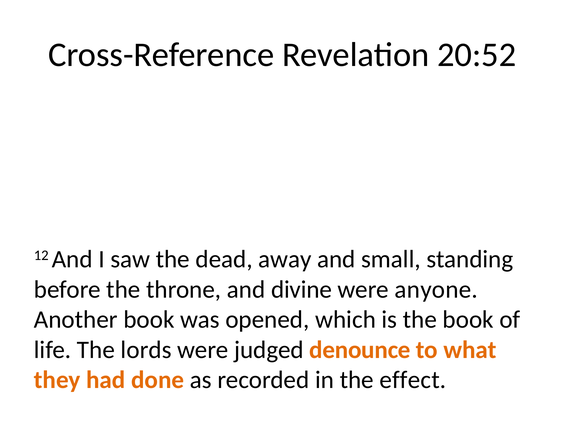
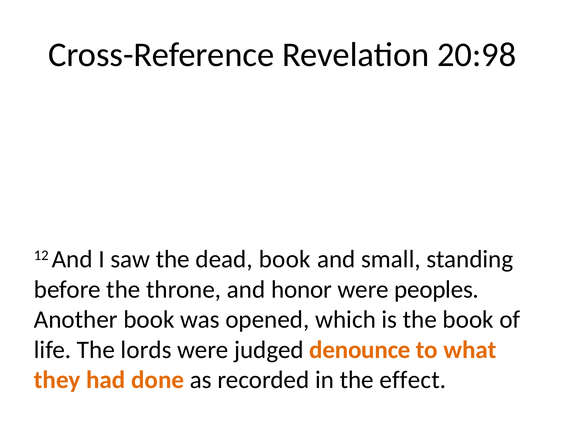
20:52: 20:52 -> 20:98
dead away: away -> book
divine: divine -> honor
anyone: anyone -> peoples
